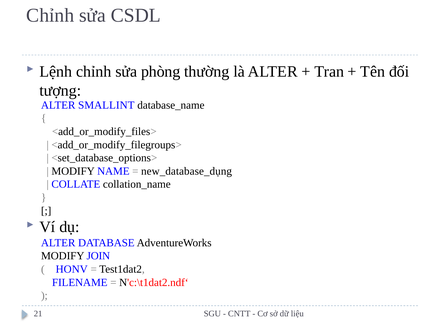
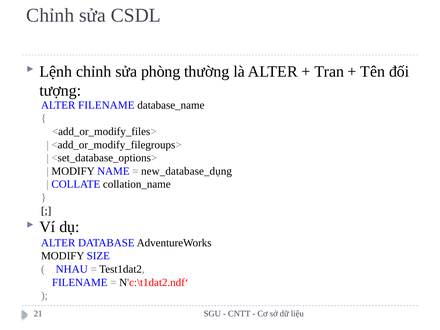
ALTER SMALLINT: SMALLINT -> FILENAME
JOIN: JOIN -> SIZE
HONV: HONV -> NHAU
